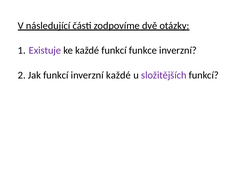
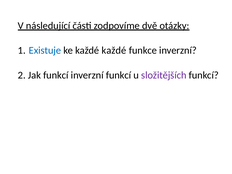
Existuje colour: purple -> blue
každé funkcí: funkcí -> každé
inverzní každé: každé -> funkcí
